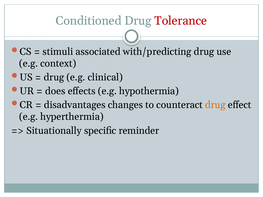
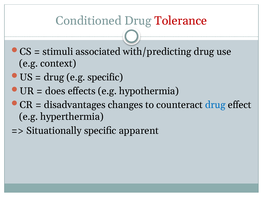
e.g clinical: clinical -> specific
drug at (215, 105) colour: orange -> blue
reminder: reminder -> apparent
